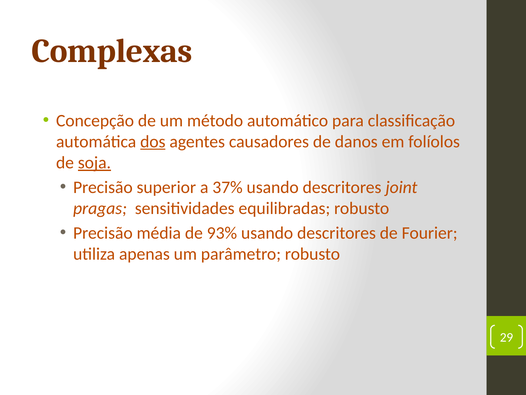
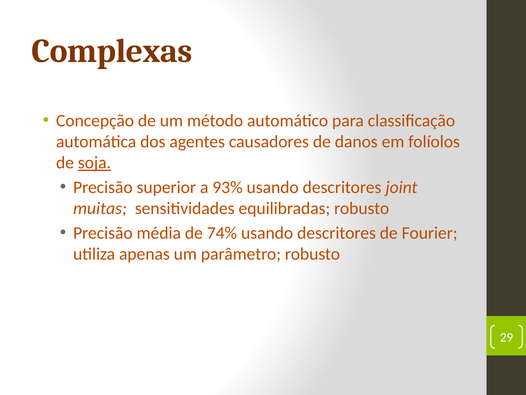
dos underline: present -> none
37%: 37% -> 93%
pragas: pragas -> muitas
93%: 93% -> 74%
